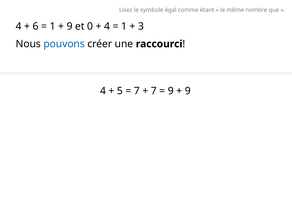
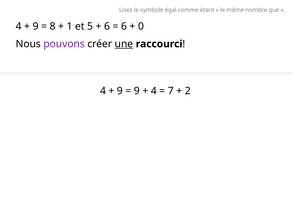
6 at (36, 26): 6 -> 9
1 at (53, 26): 1 -> 8
9 at (70, 26): 9 -> 1
0: 0 -> 5
4 at (107, 26): 4 -> 6
1 at (124, 26): 1 -> 6
3: 3 -> 0
pouvons colour: blue -> purple
une underline: none -> present
5 at (120, 91): 5 -> 9
7 at (137, 91): 7 -> 9
7 at (154, 91): 7 -> 4
9 at (171, 91): 9 -> 7
9 at (188, 91): 9 -> 2
